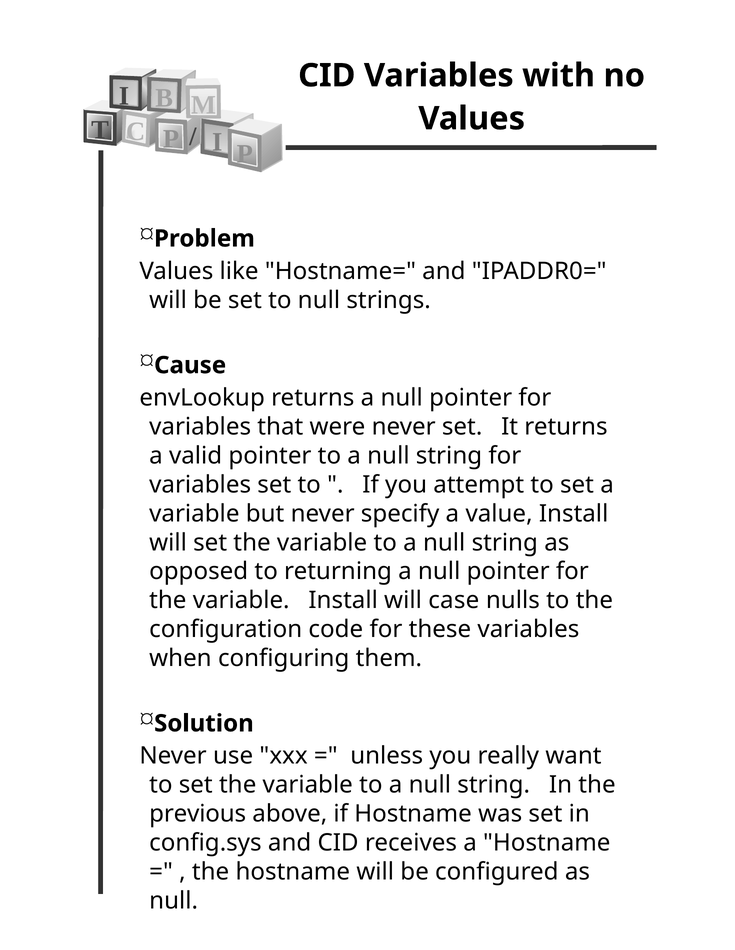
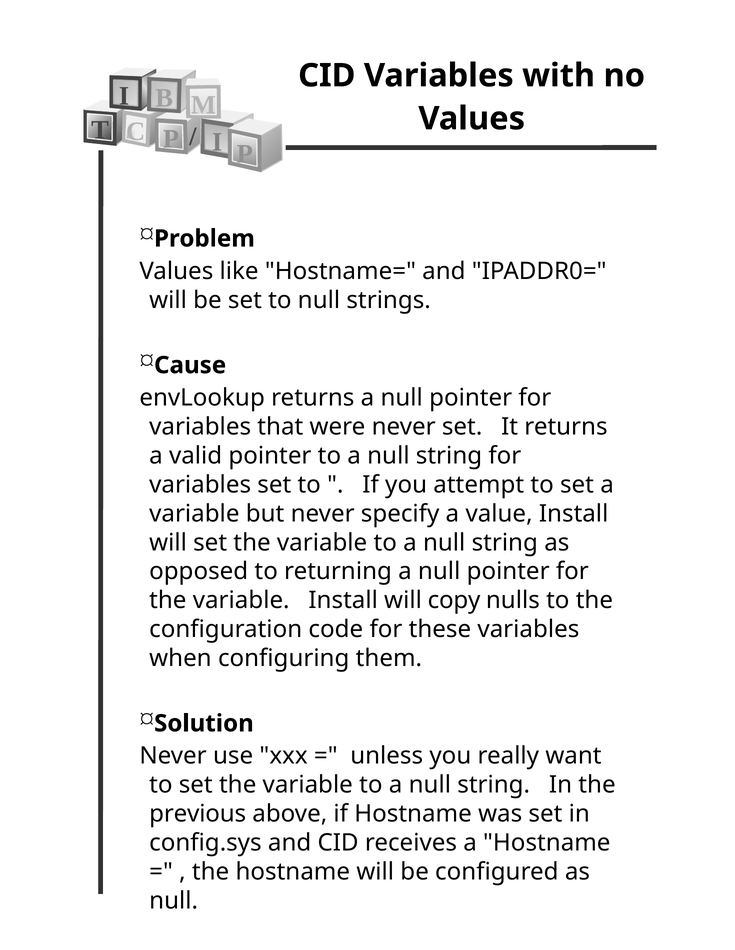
case: case -> copy
